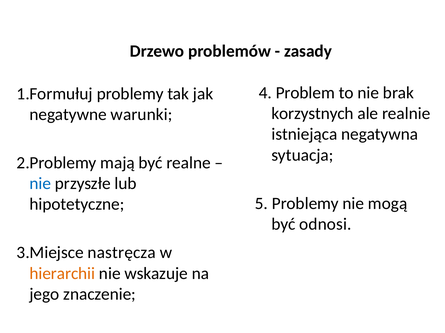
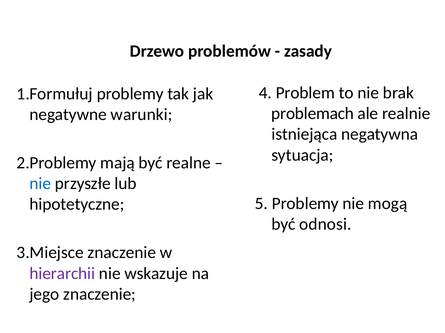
korzystnych: korzystnych -> problemach
nastręcza at (122, 253): nastręcza -> znaczenie
hierarchii colour: orange -> purple
